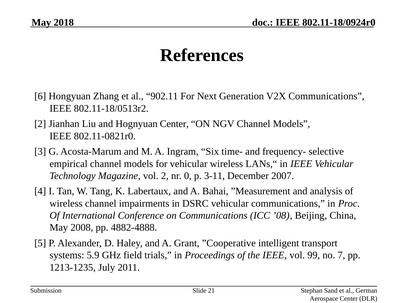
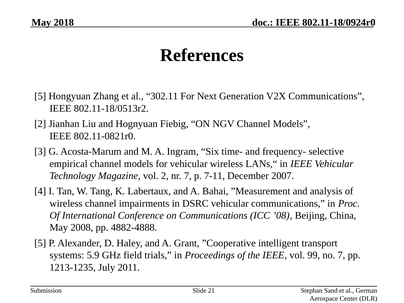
6 at (40, 96): 6 -> 5
902.11: 902.11 -> 302.11
Hognyuan Center: Center -> Fiebig
nr 0: 0 -> 7
3-11: 3-11 -> 7-11
